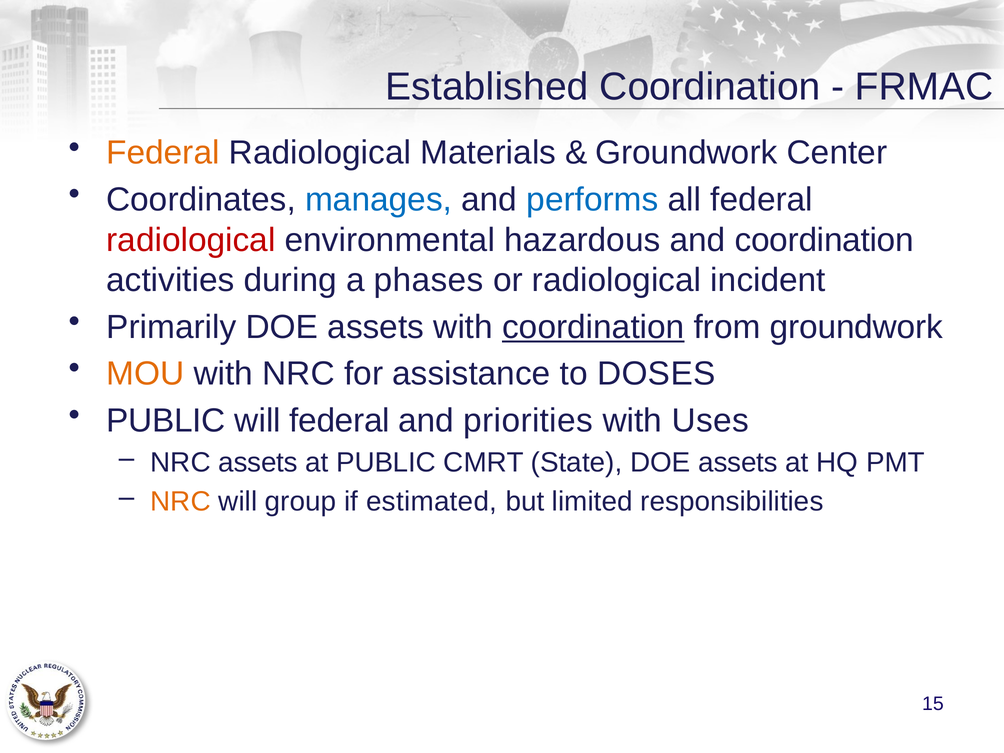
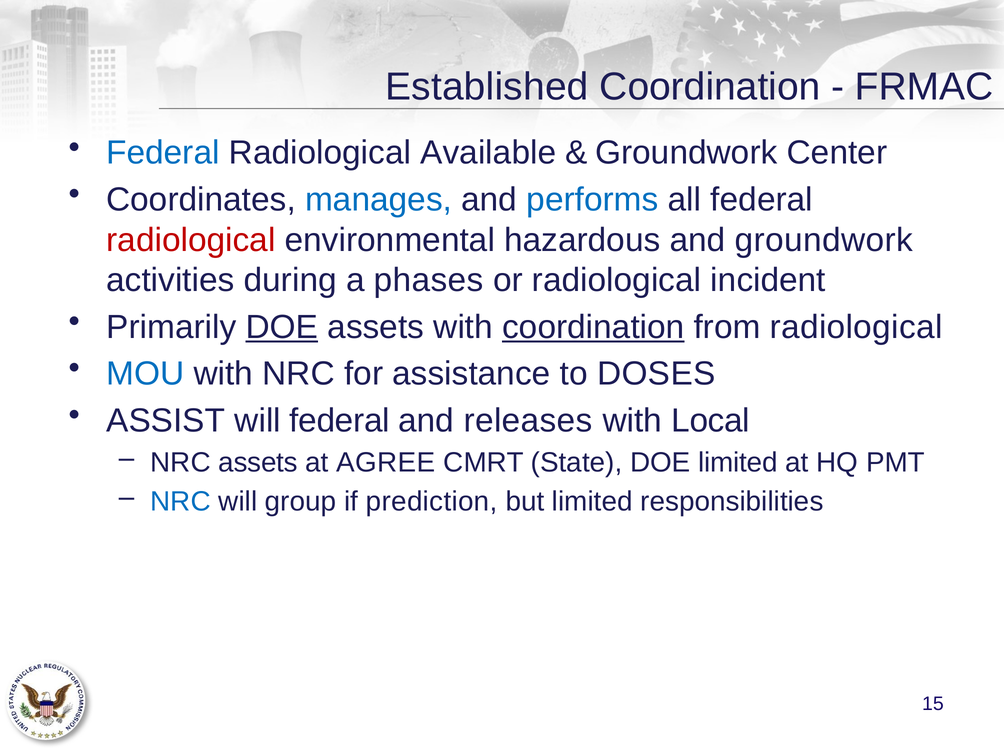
Federal at (163, 153) colour: orange -> blue
Materials: Materials -> Available
and coordination: coordination -> groundwork
DOE at (282, 327) underline: none -> present
from groundwork: groundwork -> radiological
MOU colour: orange -> blue
PUBLIC at (166, 421): PUBLIC -> ASSIST
priorities: priorities -> releases
Uses: Uses -> Local
at PUBLIC: PUBLIC -> AGREE
State DOE assets: assets -> limited
NRC at (180, 502) colour: orange -> blue
estimated: estimated -> prediction
